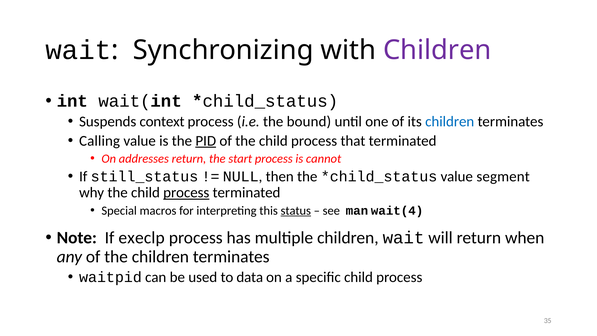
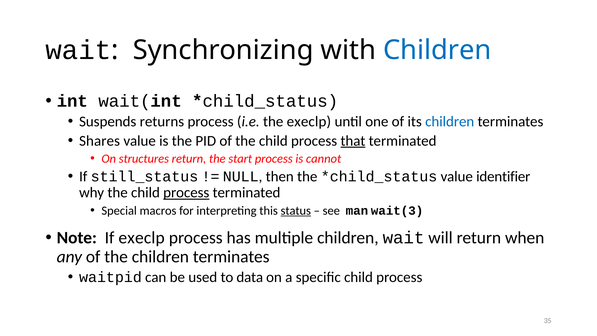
Children at (437, 50) colour: purple -> blue
context: context -> returns
the bound: bound -> execlp
Calling: Calling -> Shares
PID underline: present -> none
that underline: none -> present
addresses: addresses -> structures
segment: segment -> identifier
wait(4: wait(4 -> wait(3
